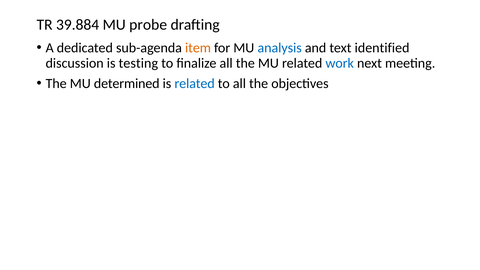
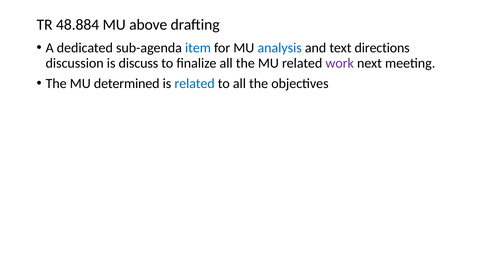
39.884: 39.884 -> 48.884
probe: probe -> above
item colour: orange -> blue
identified: identified -> directions
testing: testing -> discuss
work colour: blue -> purple
